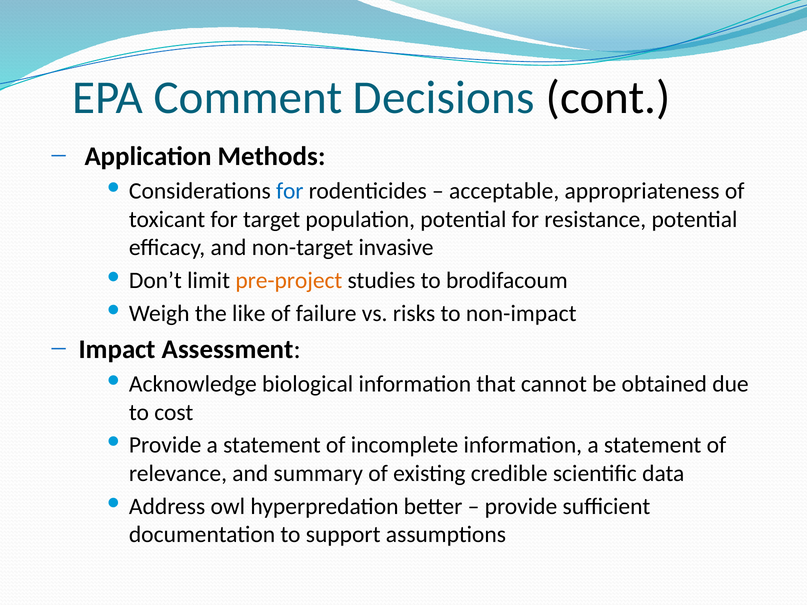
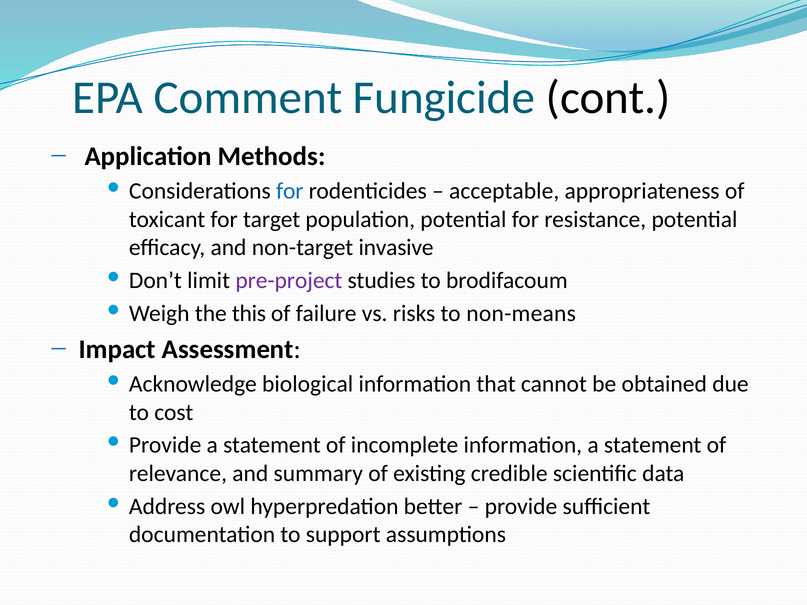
Decisions: Decisions -> Fungicide
pre-project colour: orange -> purple
like: like -> this
non-impact: non-impact -> non-means
